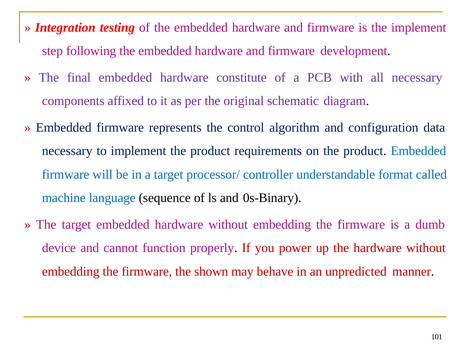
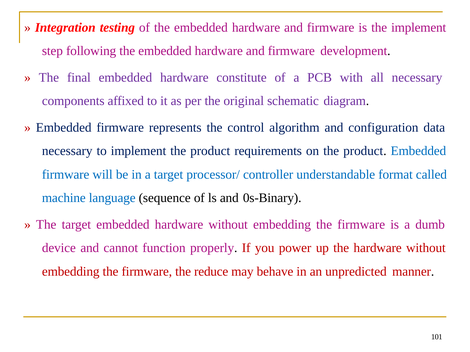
shown: shown -> reduce
